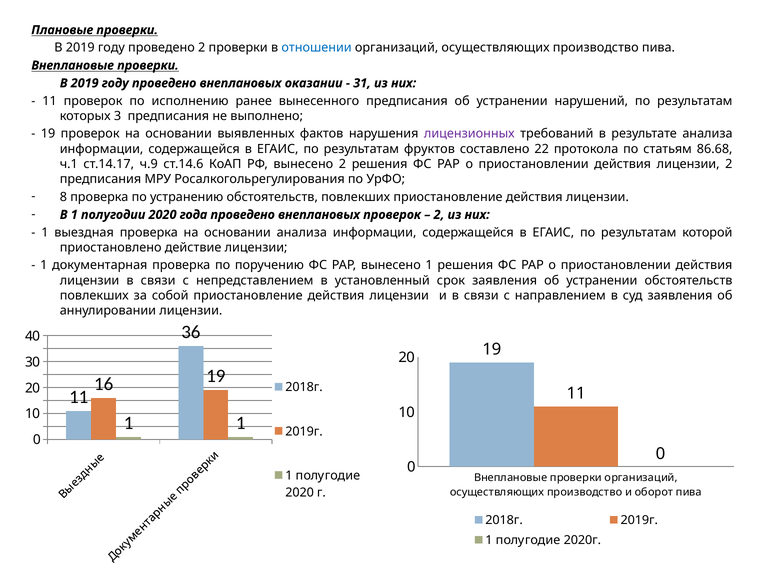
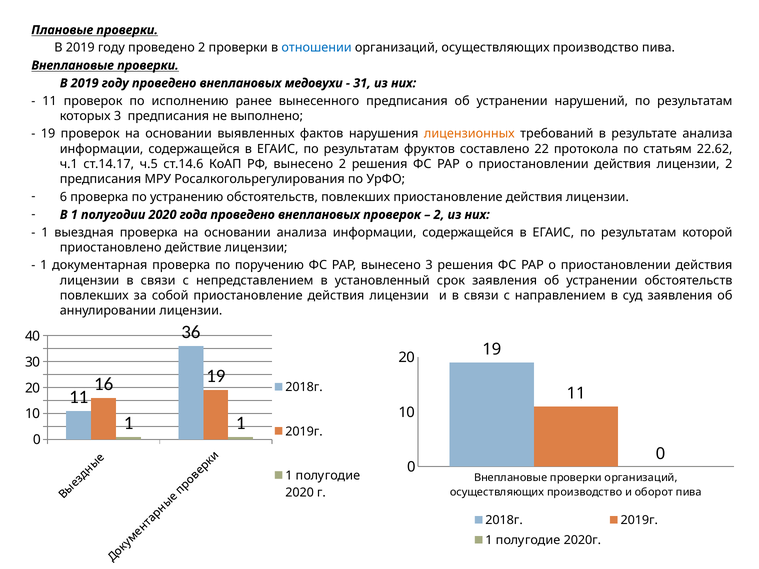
оказании: оказании -> медовухи
лицензионных colour: purple -> orange
86.68: 86.68 -> 22.62
ч.9: ч.9 -> ч.5
8: 8 -> 6
вынесено 1: 1 -> 3
